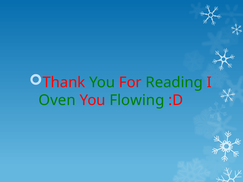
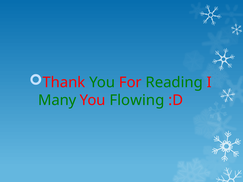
Oven: Oven -> Many
